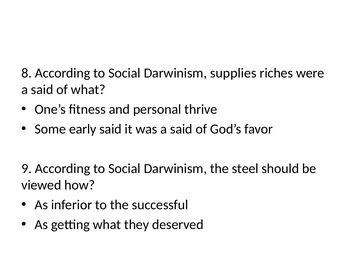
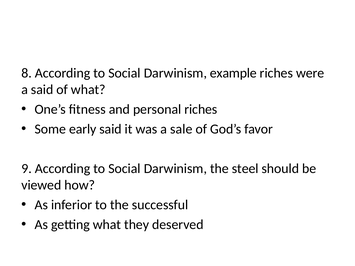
supplies: supplies -> example
personal thrive: thrive -> riches
was a said: said -> sale
